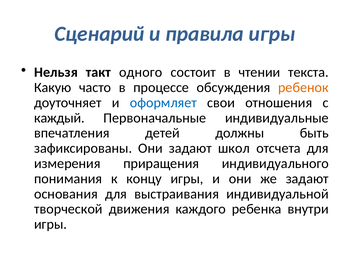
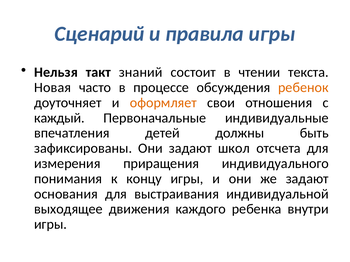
одного: одного -> знаний
Какую: Какую -> Новая
оформляет colour: blue -> orange
творческой: творческой -> выходящее
